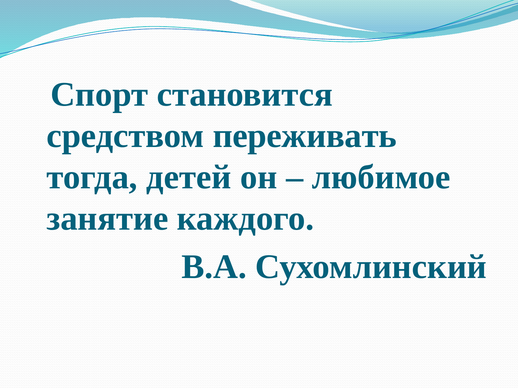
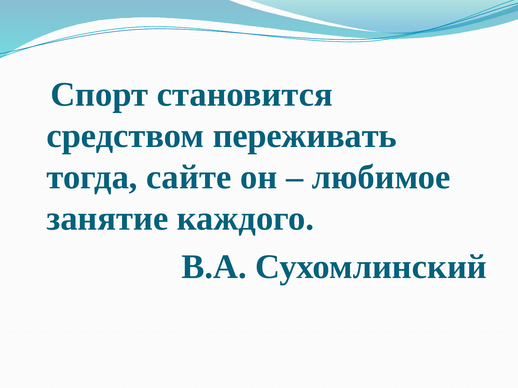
детей: детей -> сайте
